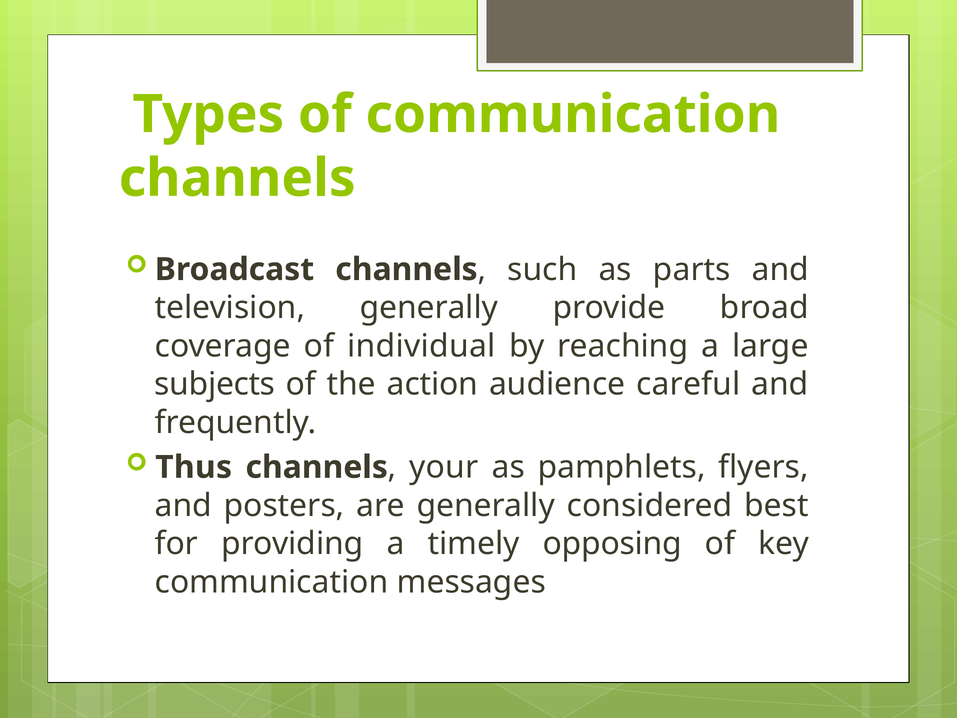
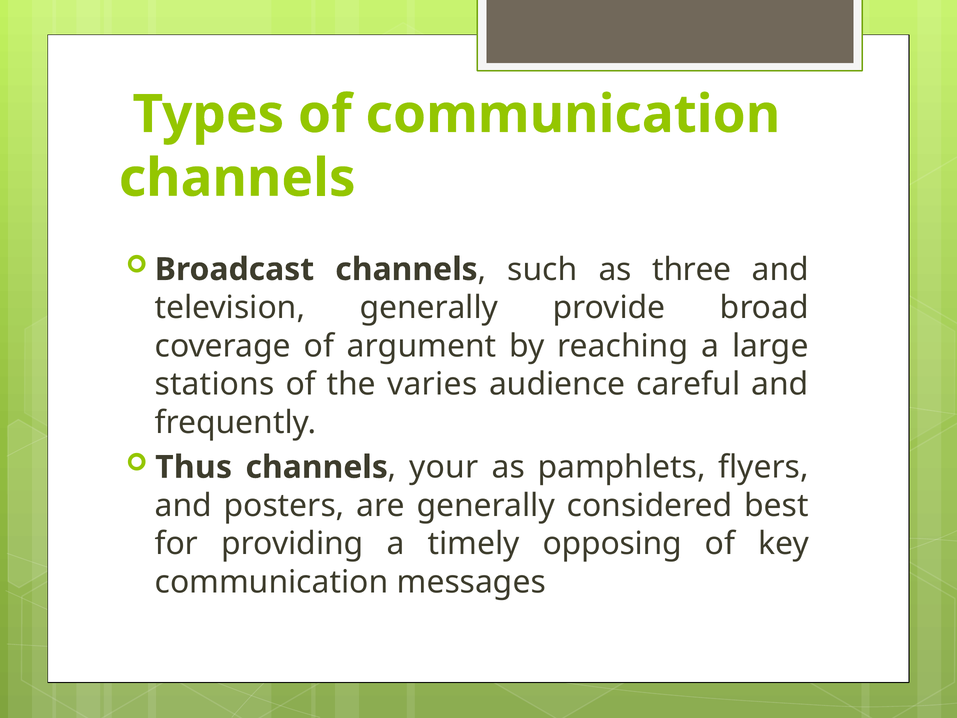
parts: parts -> three
individual: individual -> argument
subjects: subjects -> stations
action: action -> varies
